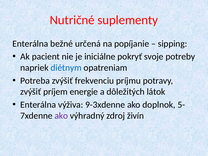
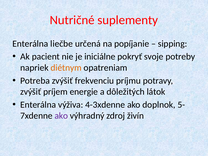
bežné: bežné -> liečbe
diétnym colour: blue -> orange
9-3xdenne: 9-3xdenne -> 4-3xdenne
